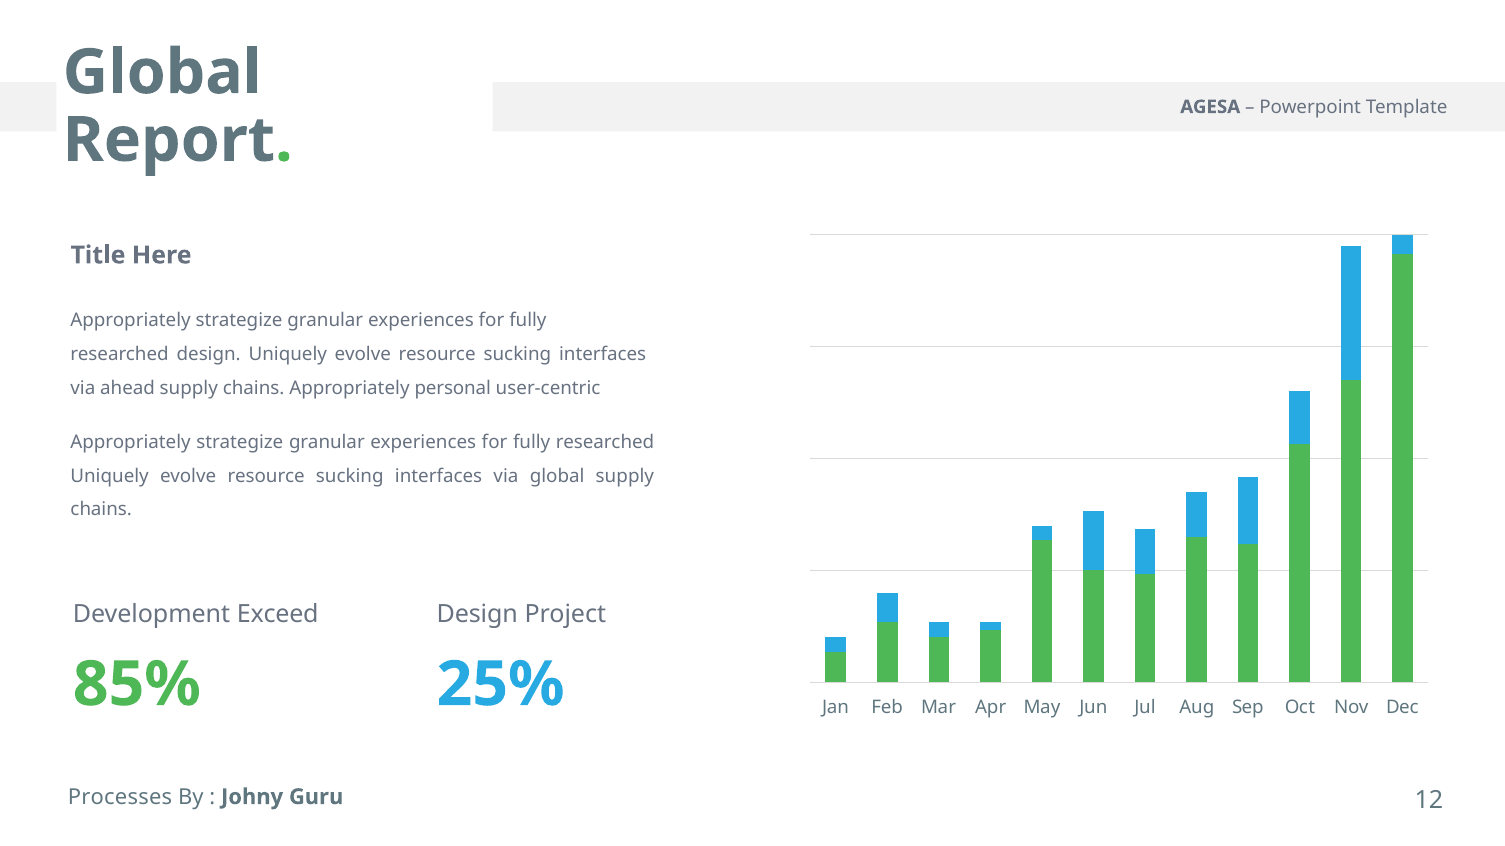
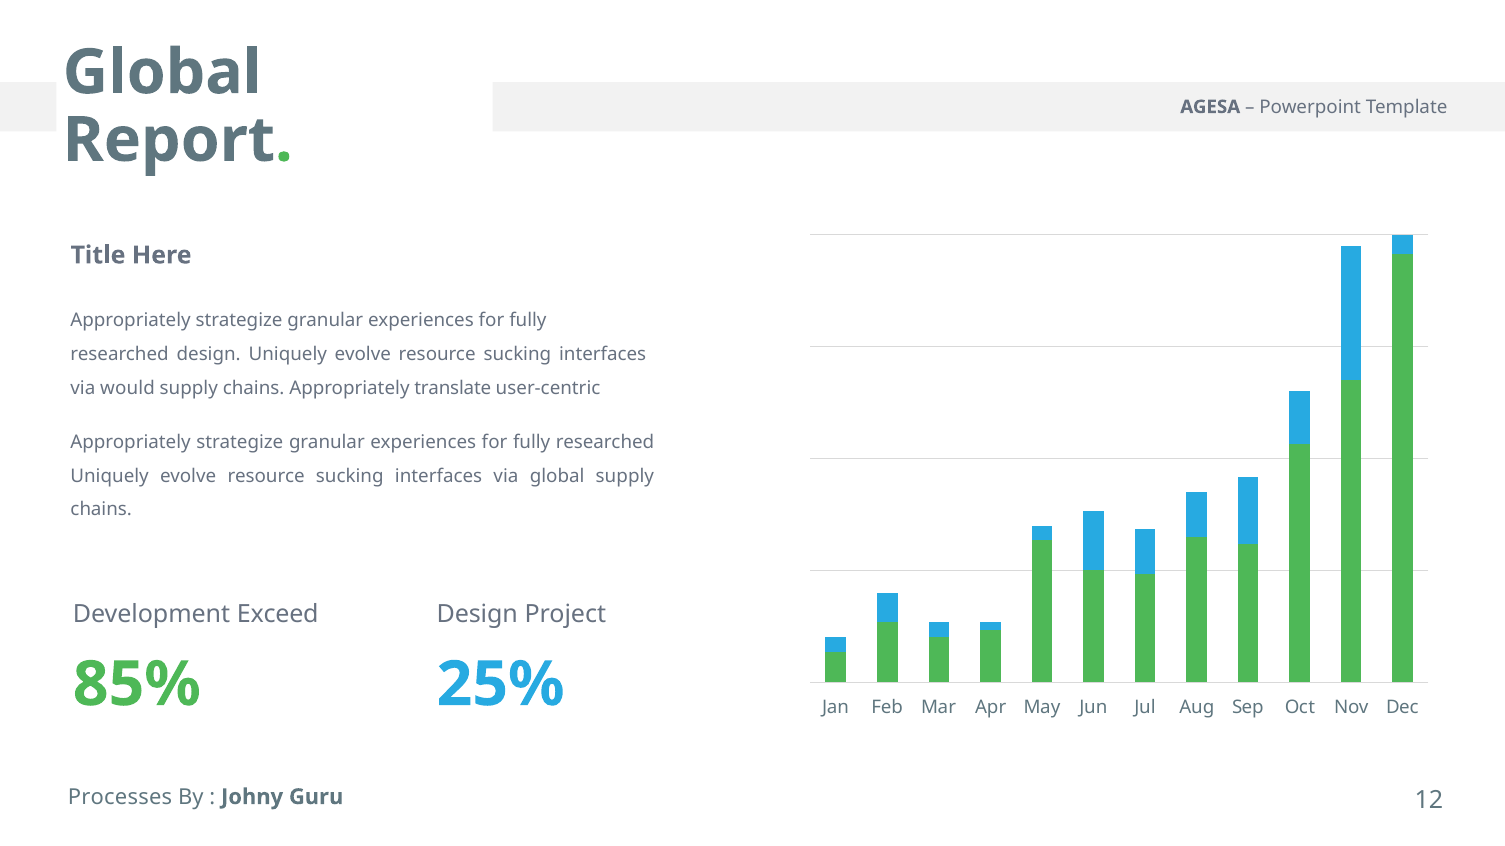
ahead: ahead -> would
personal: personal -> translate
